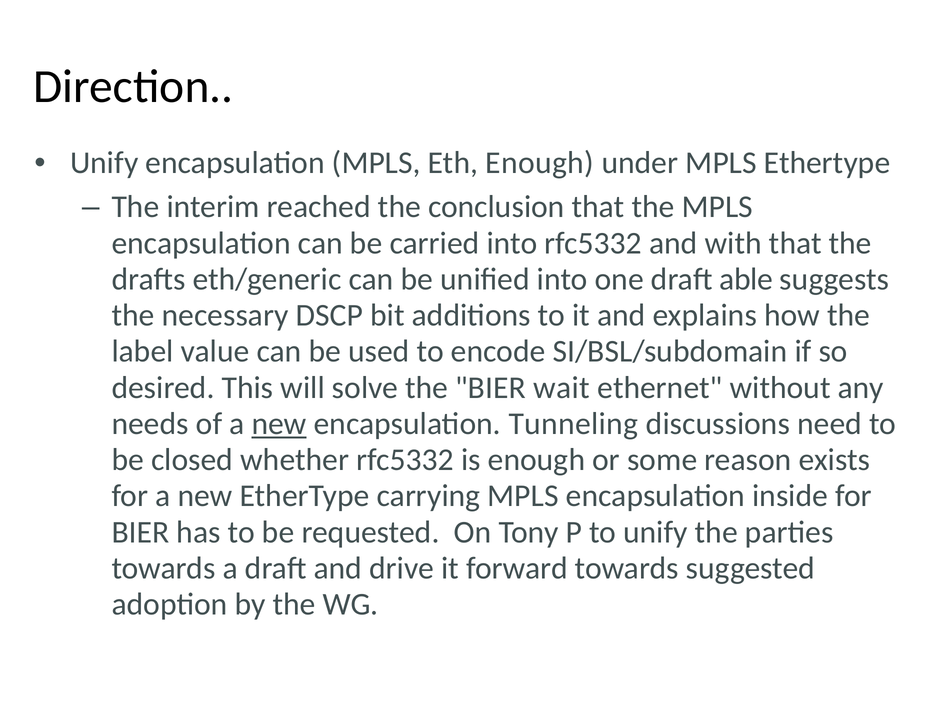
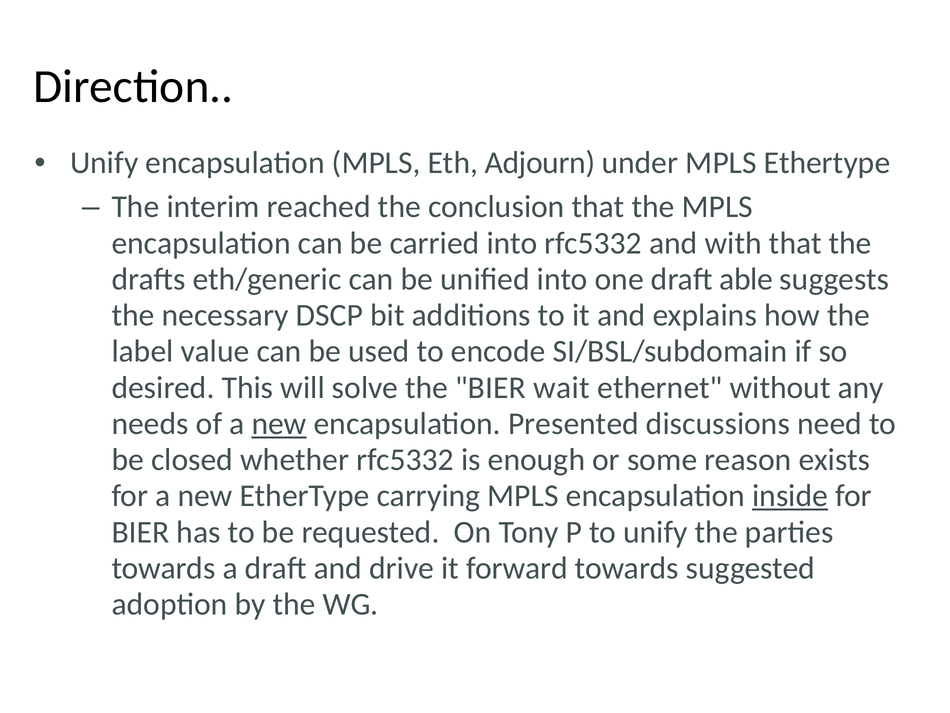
Eth Enough: Enough -> Adjourn
Tunneling: Tunneling -> Presented
inside underline: none -> present
